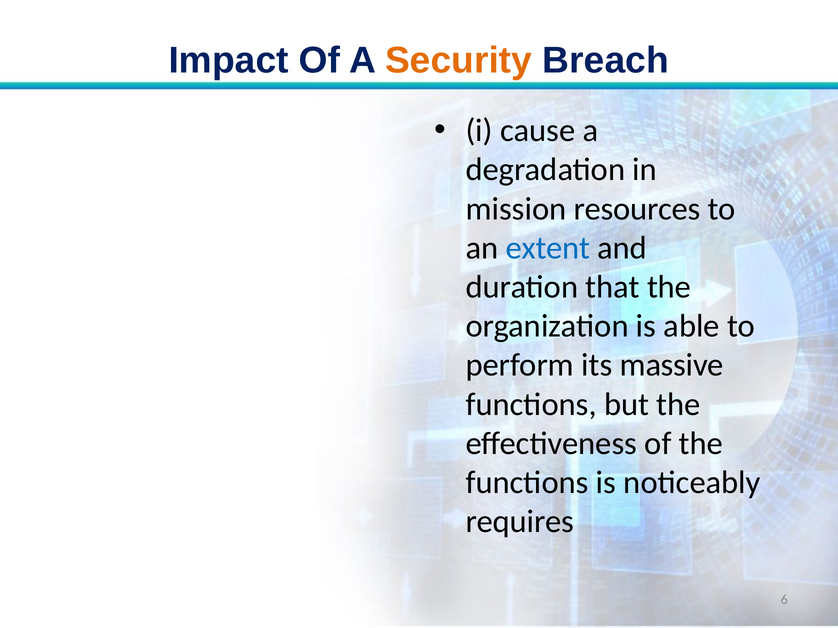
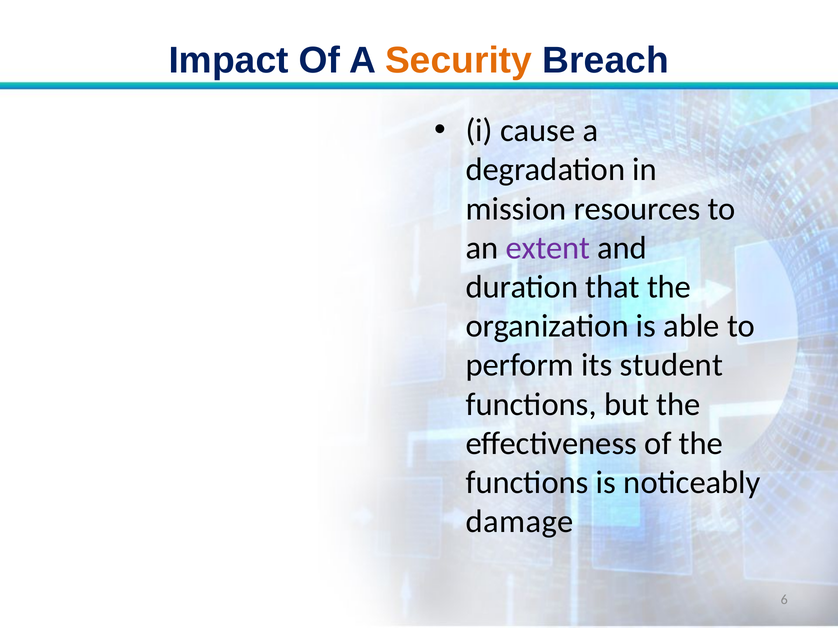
extent colour: blue -> purple
massive: massive -> student
requires: requires -> damage
